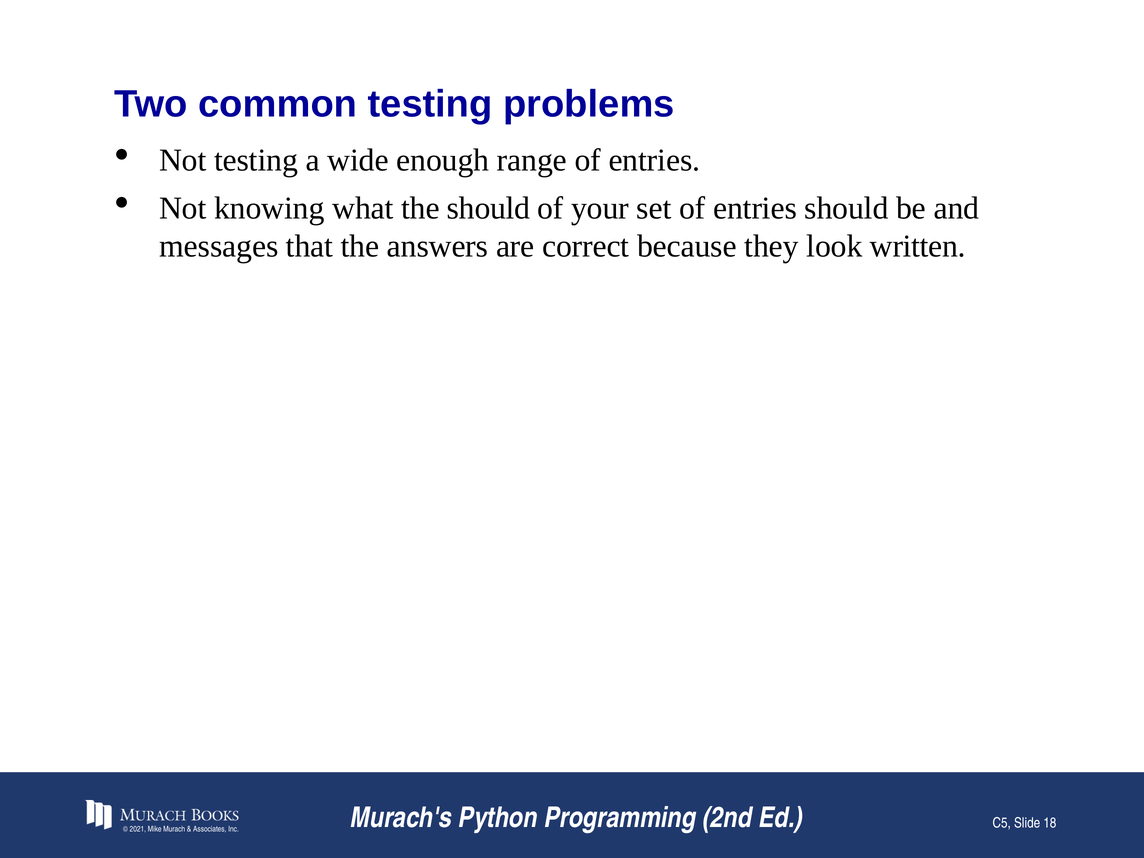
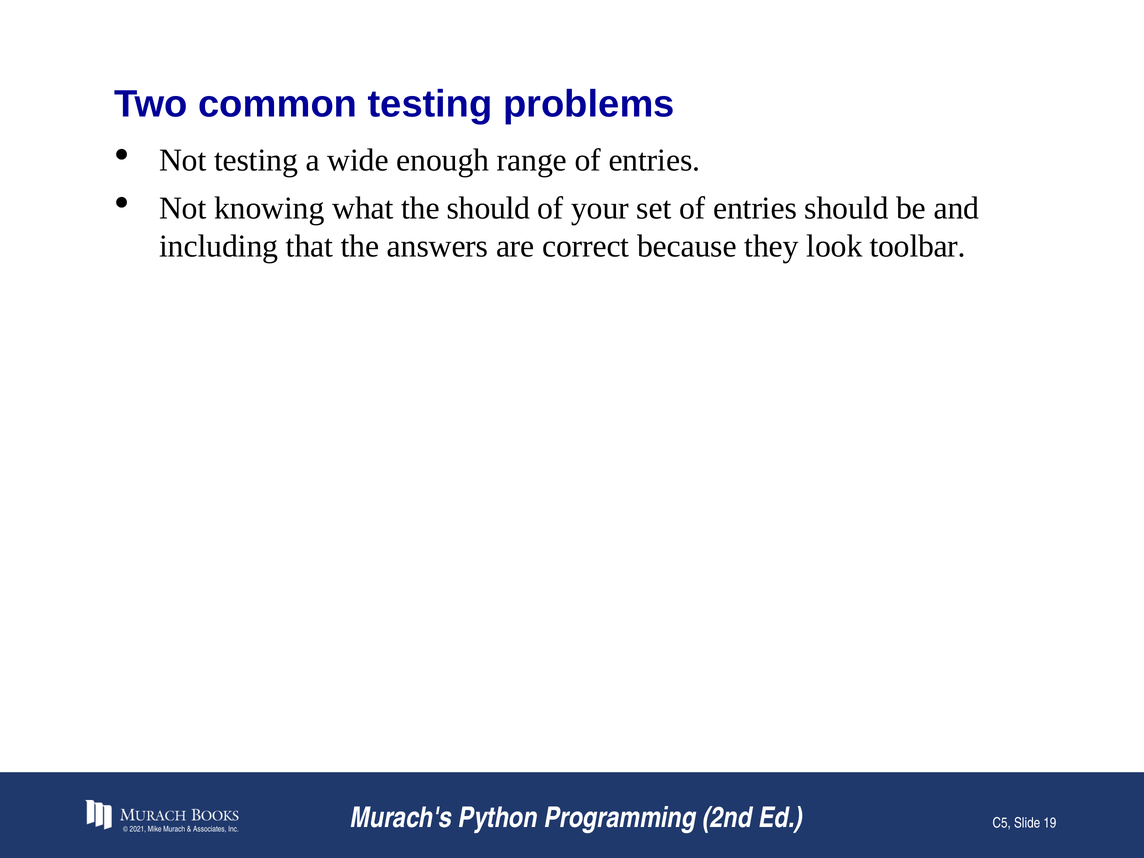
messages: messages -> including
written: written -> toolbar
18: 18 -> 19
